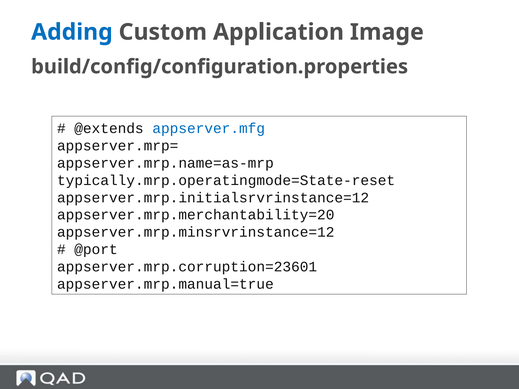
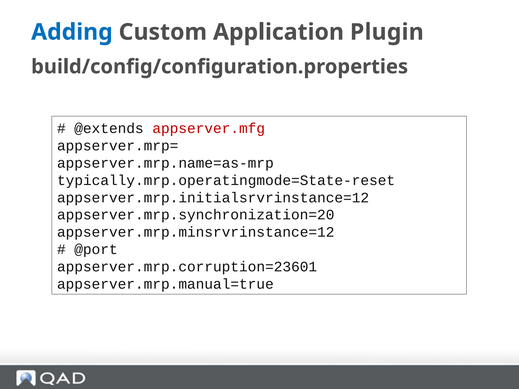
Image: Image -> Plugin
appserver.mfg colour: blue -> red
appserver.mrp.merchantability=20: appserver.mrp.merchantability=20 -> appserver.mrp.synchronization=20
